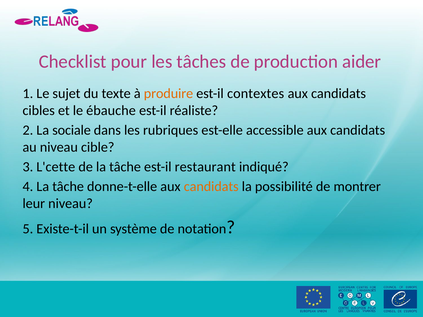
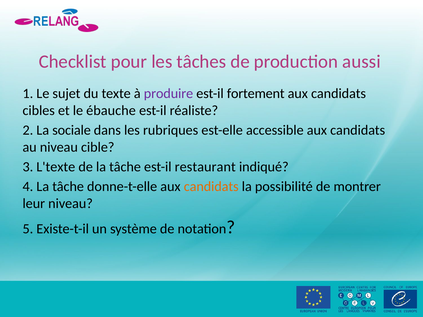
aider: aider -> aussi
produire colour: orange -> purple
contextes: contextes -> fortement
L'cette: L'cette -> L'texte
